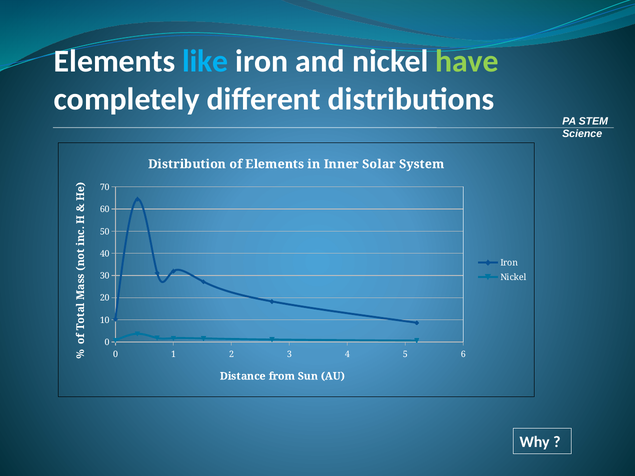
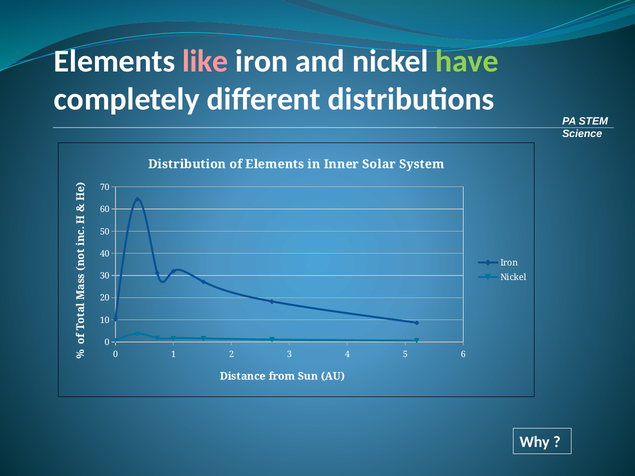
like colour: light blue -> pink
